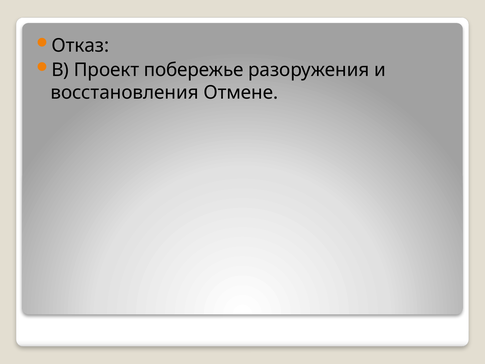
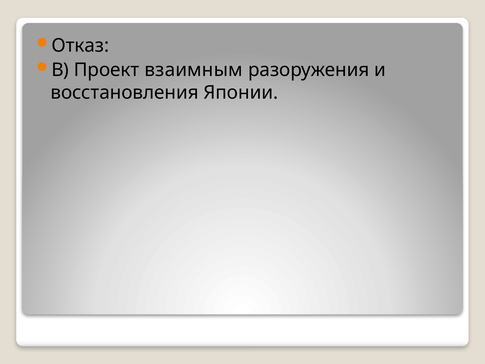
побережье: побережье -> взаимным
Отмене: Отмене -> Японии
